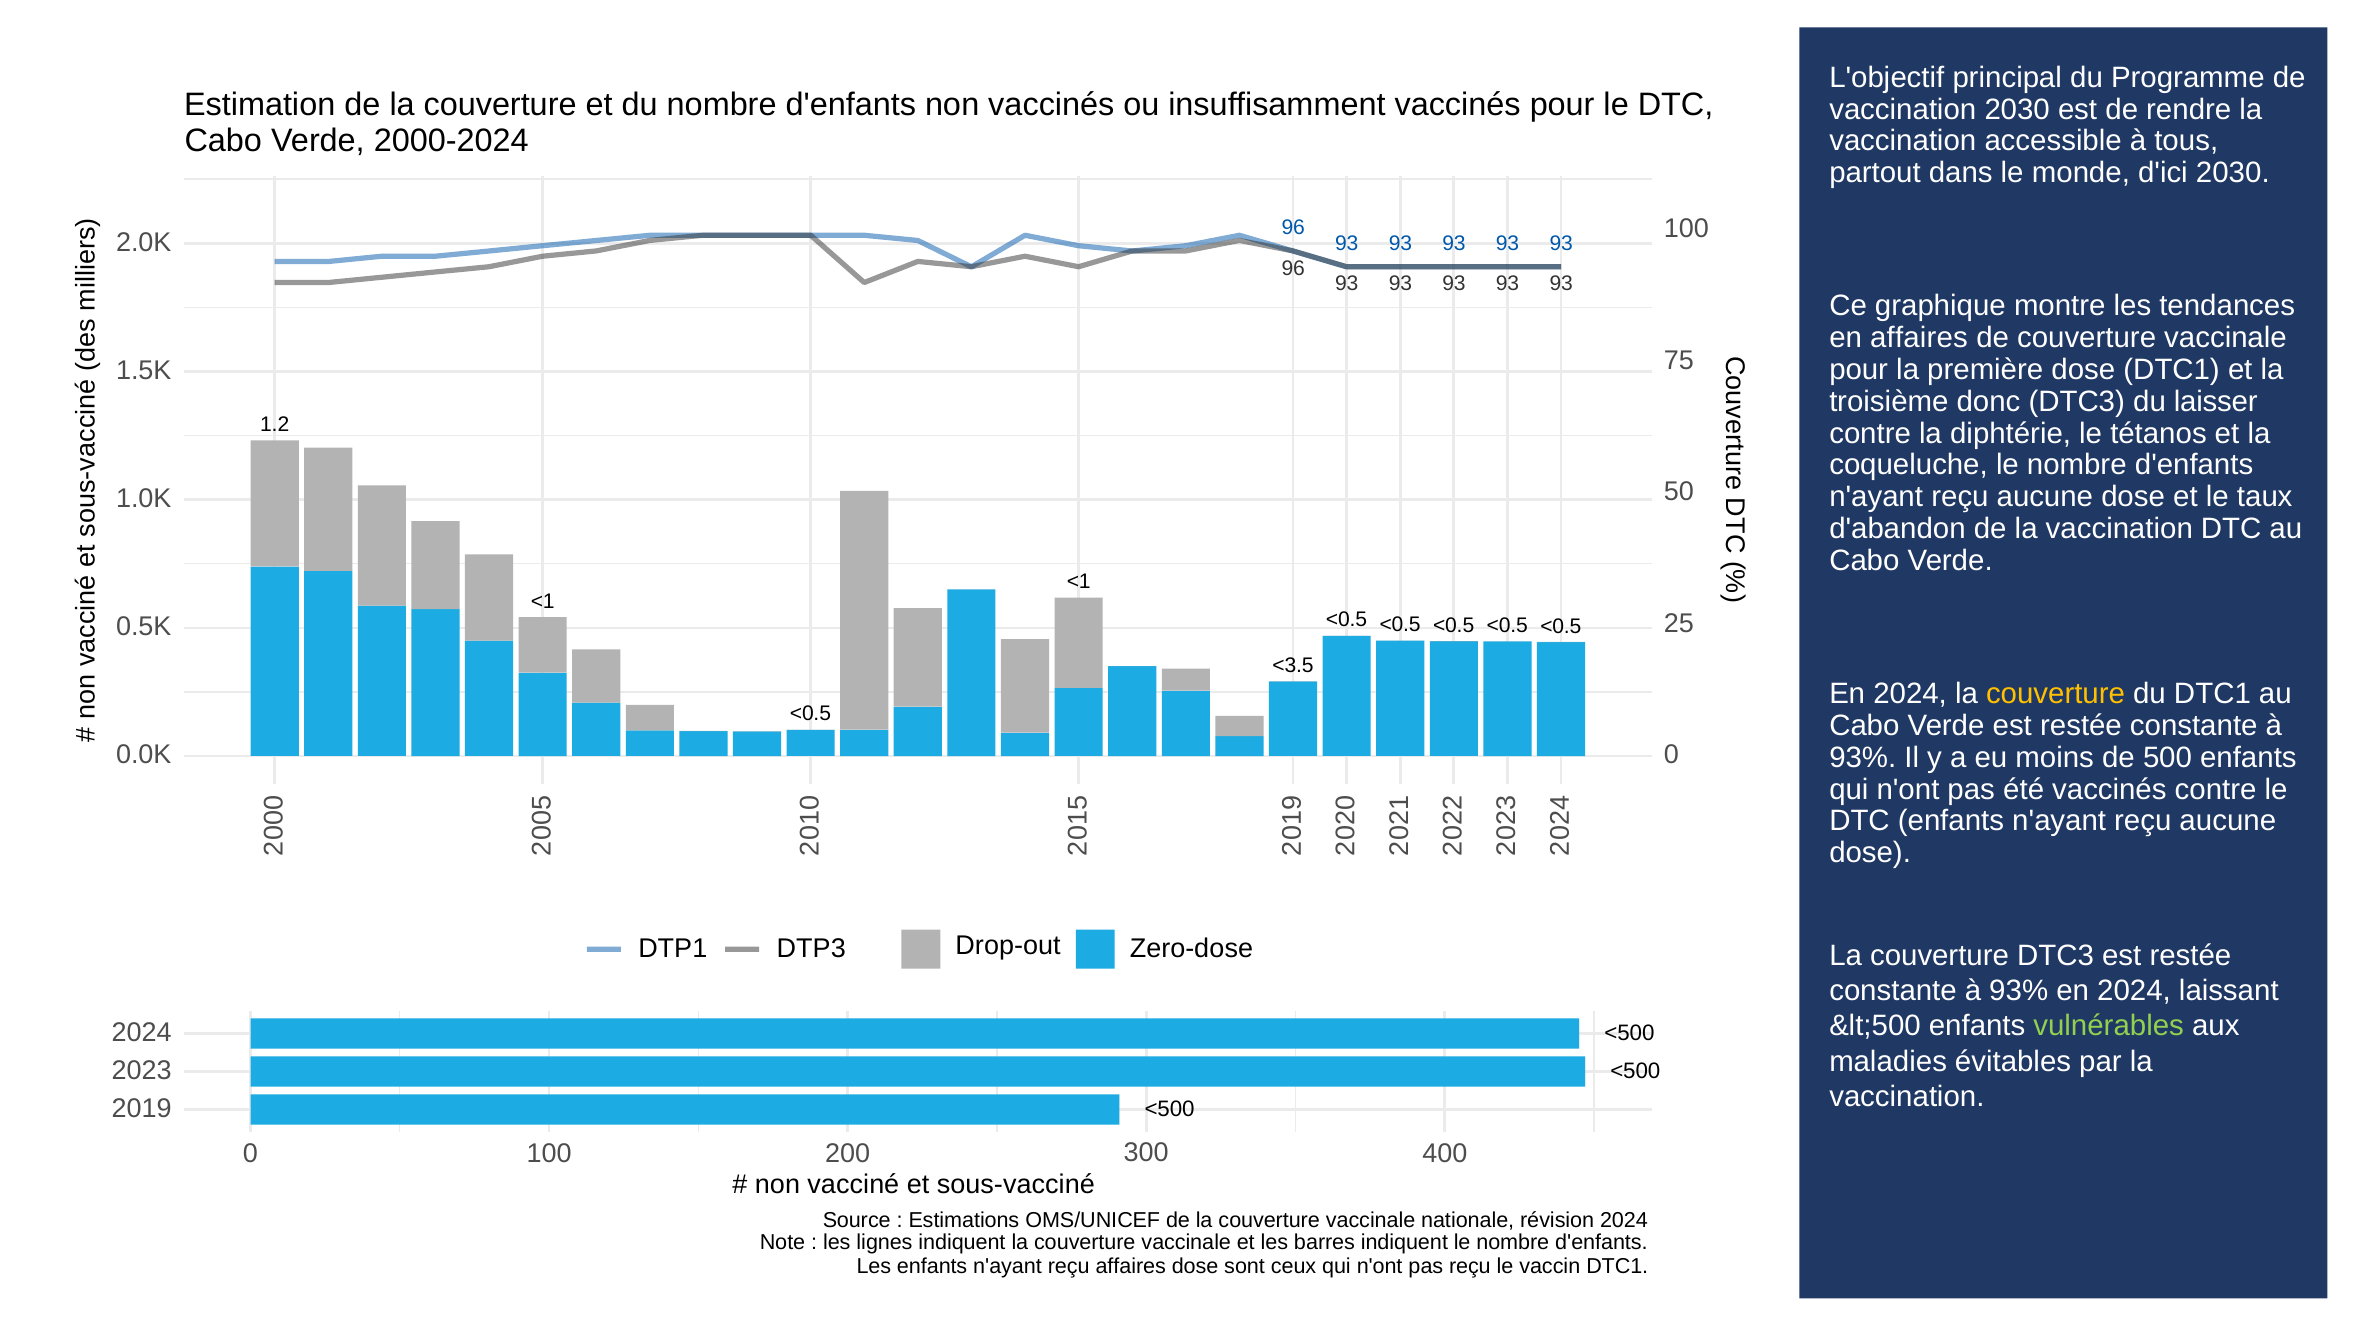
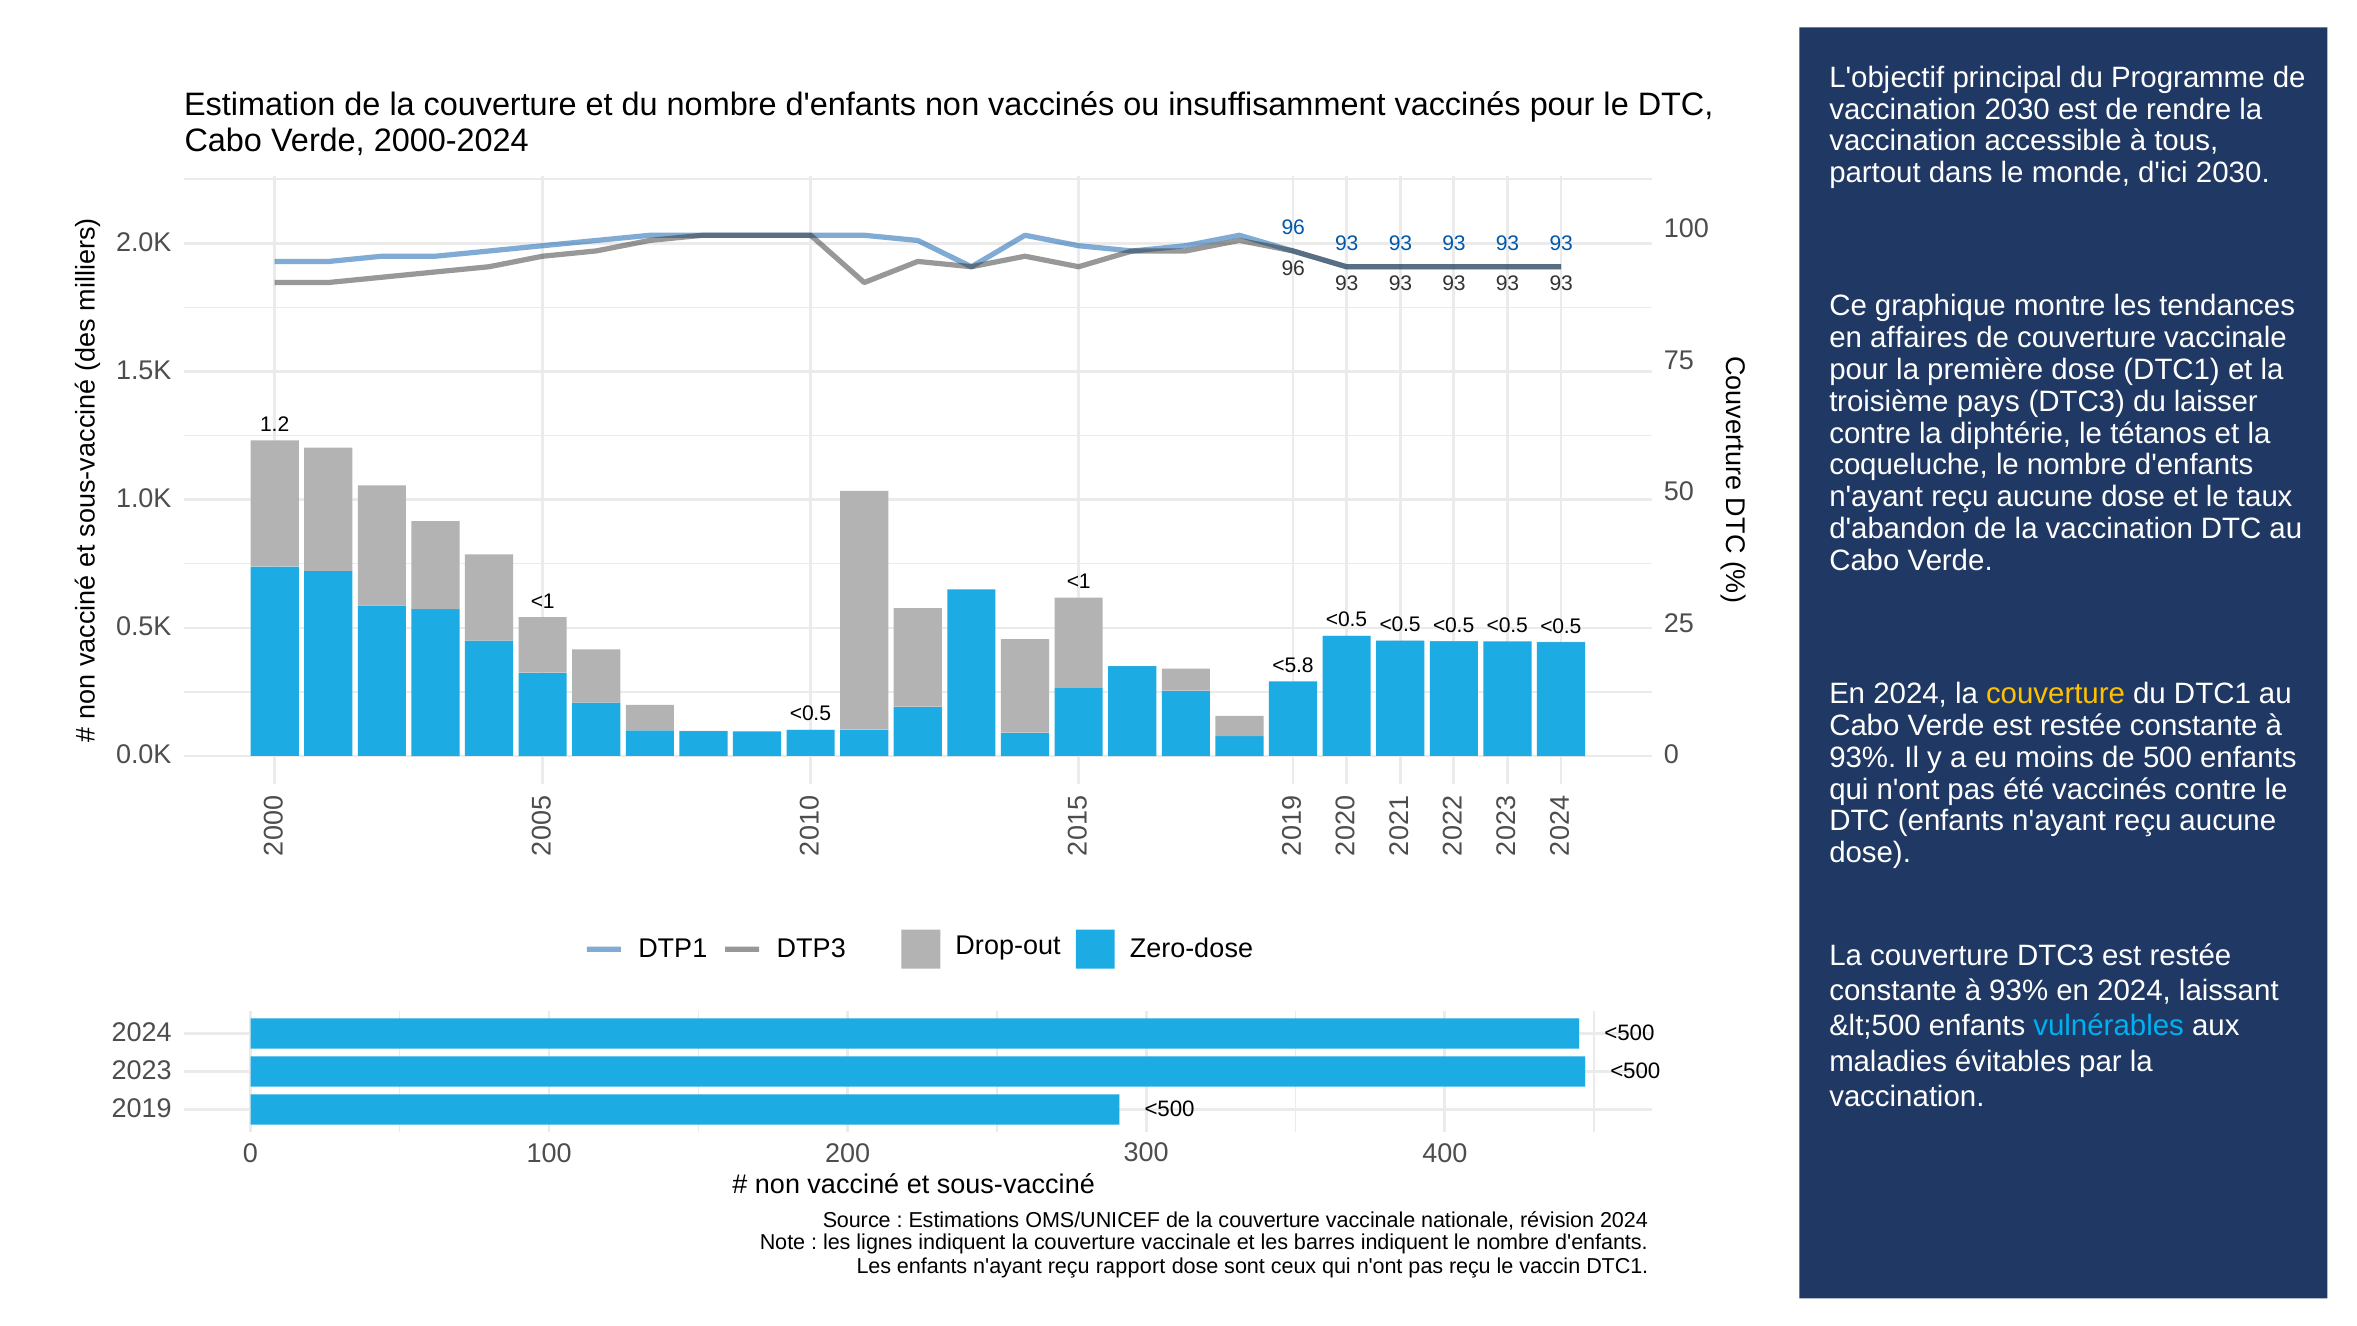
donc: donc -> pays
<3.5: <3.5 -> <5.8
vulnérables colour: light green -> light blue
reçu affaires: affaires -> rapport
